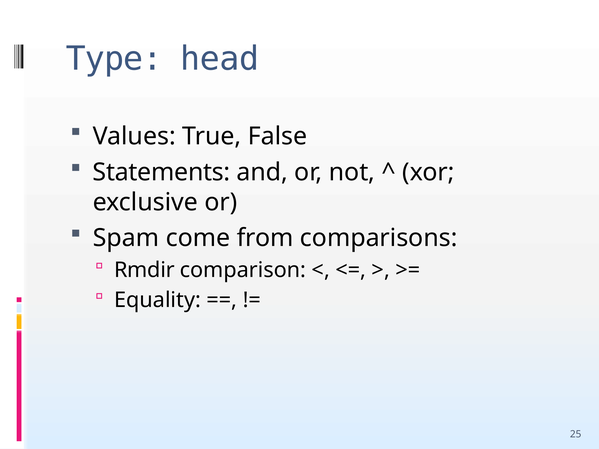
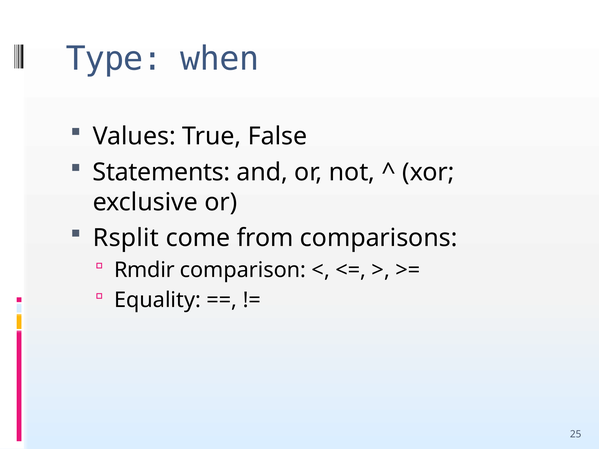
head: head -> when
Spam: Spam -> Rsplit
